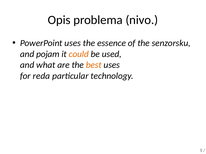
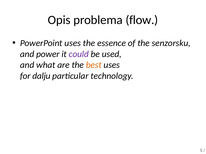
nivo: nivo -> flow
pojam: pojam -> power
could colour: orange -> purple
reda: reda -> dalju
